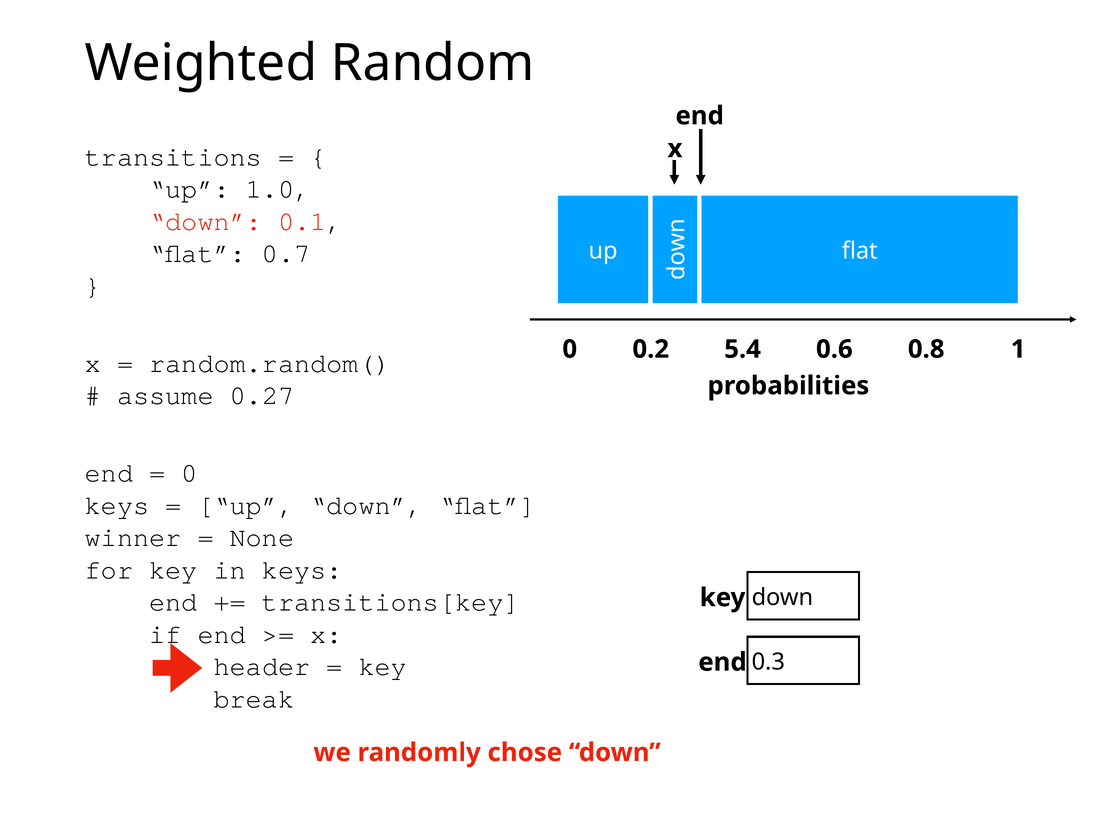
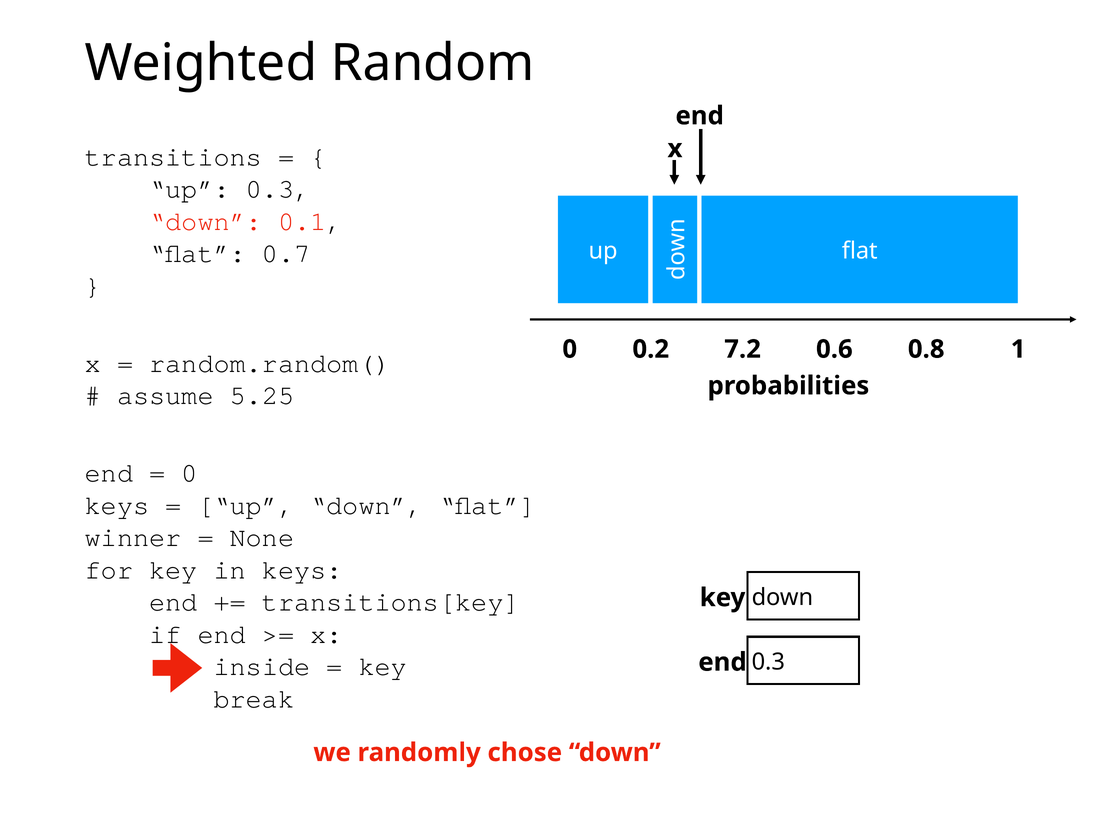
up 1.0: 1.0 -> 0.3
5.4: 5.4 -> 7.2
0.27: 0.27 -> 5.25
header: header -> inside
